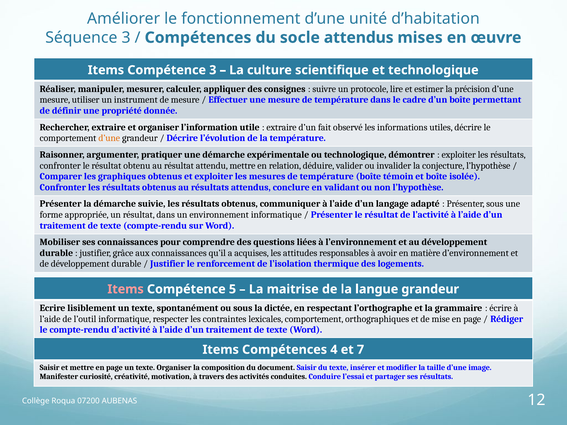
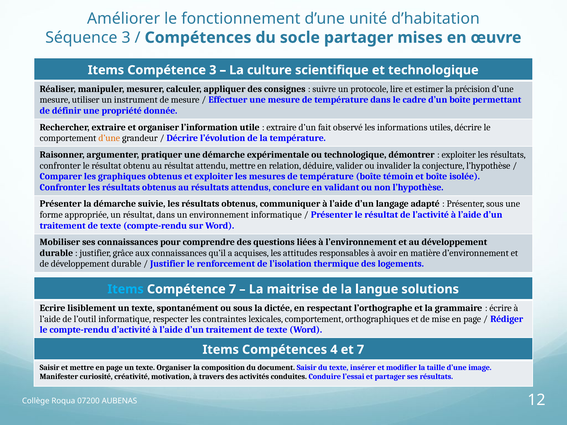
socle attendus: attendus -> partager
Items at (126, 289) colour: pink -> light blue
Compétence 5: 5 -> 7
langue grandeur: grandeur -> solutions
